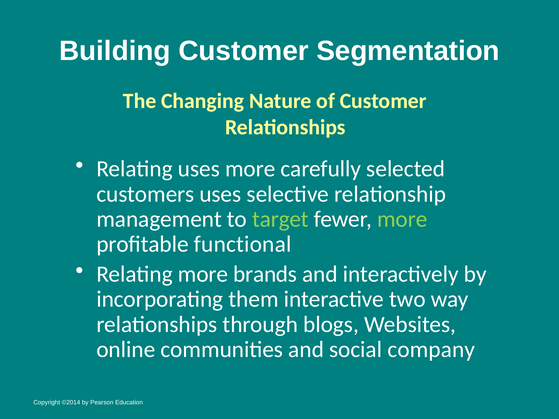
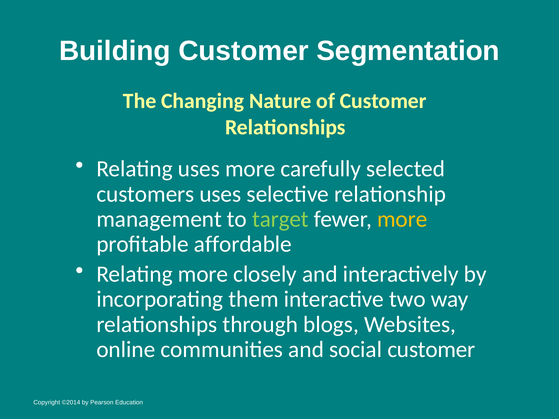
more at (402, 219) colour: light green -> yellow
functional: functional -> affordable
brands: brands -> closely
social company: company -> customer
